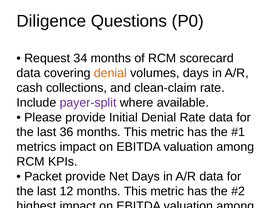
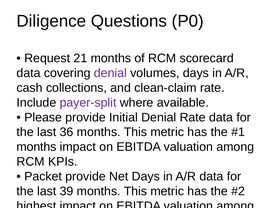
34: 34 -> 21
denial at (110, 73) colour: orange -> purple
metrics at (36, 147): metrics -> months
12: 12 -> 39
